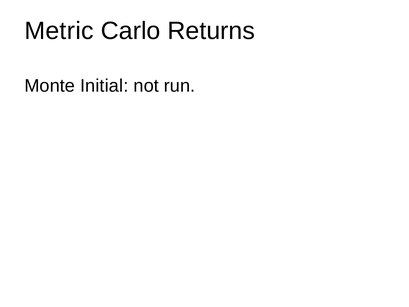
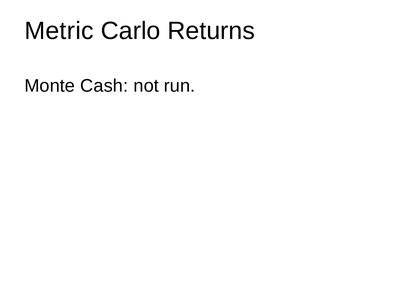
Initial: Initial -> Cash
